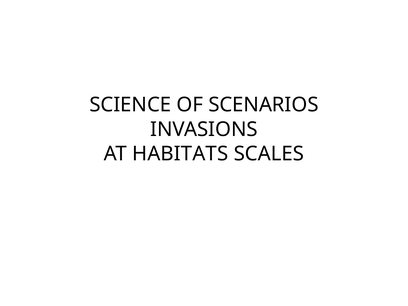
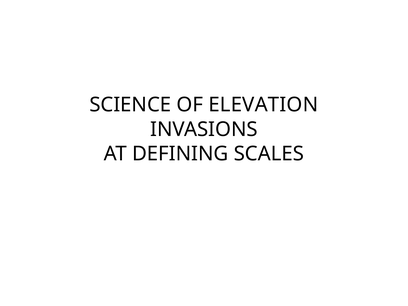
SCENARIOS: SCENARIOS -> ELEVATION
HABITATS: HABITATS -> DEFINING
